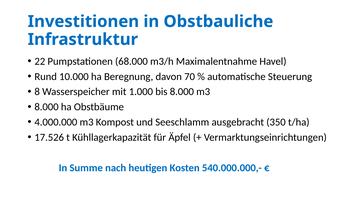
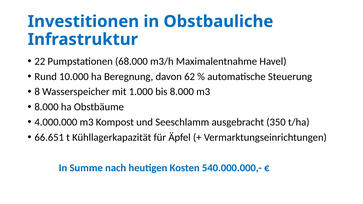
70: 70 -> 62
17.526: 17.526 -> 66.651
